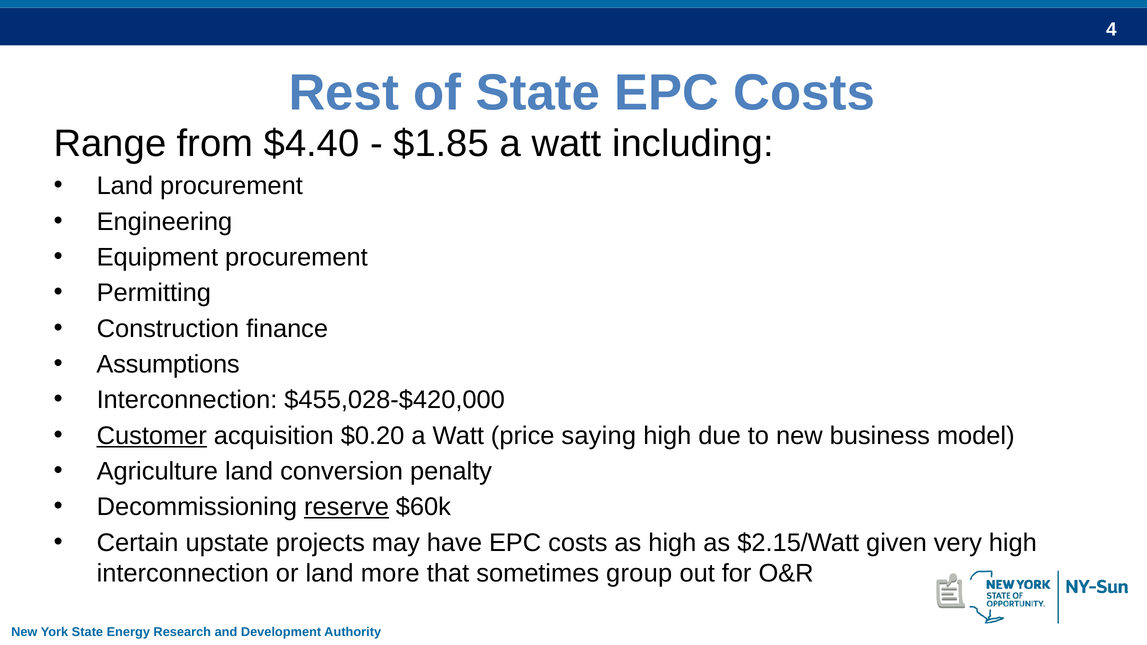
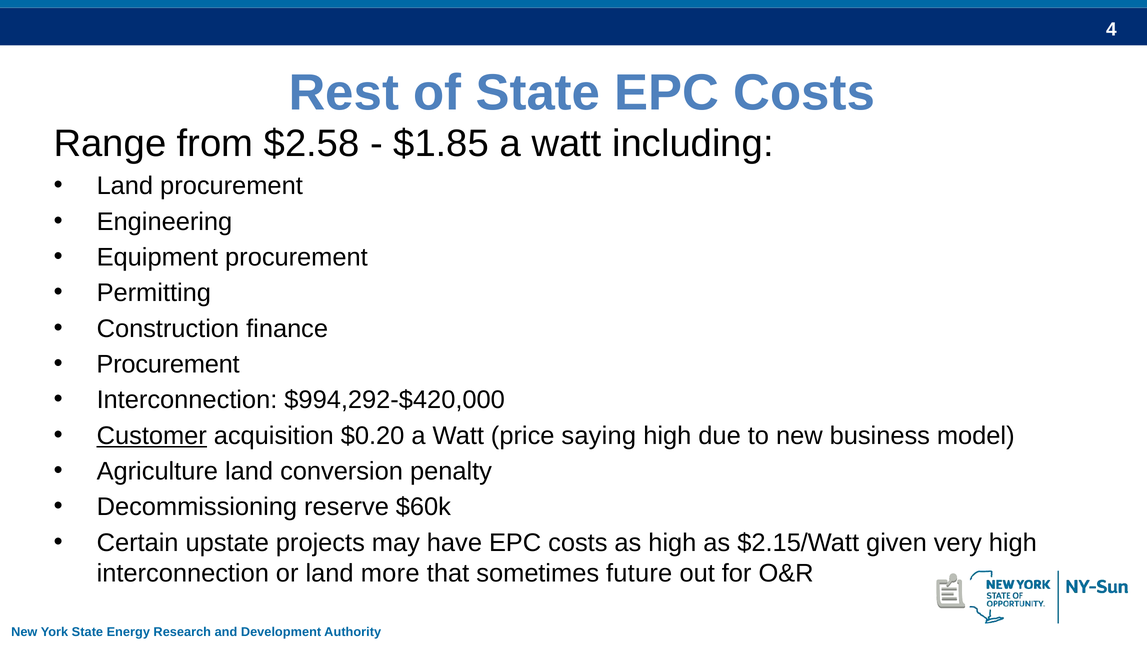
$4.40: $4.40 -> $2.58
Assumptions at (168, 364): Assumptions -> Procurement
$455,028-$420,000: $455,028-$420,000 -> $994,292-$420,000
reserve underline: present -> none
group: group -> future
